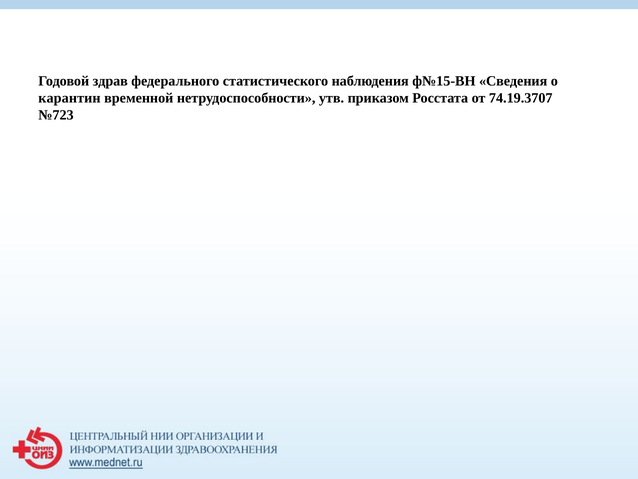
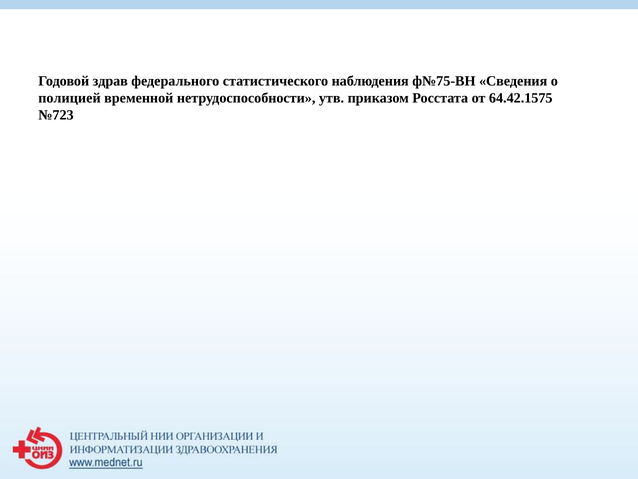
ф№15-ВН: ф№15-ВН -> ф№75-ВН
карантин: карантин -> полицией
74.19.3707: 74.19.3707 -> 64.42.1575
